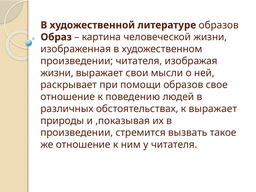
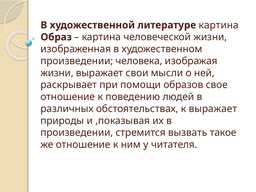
литературе образов: образов -> картина
произведении читателя: читателя -> человека
